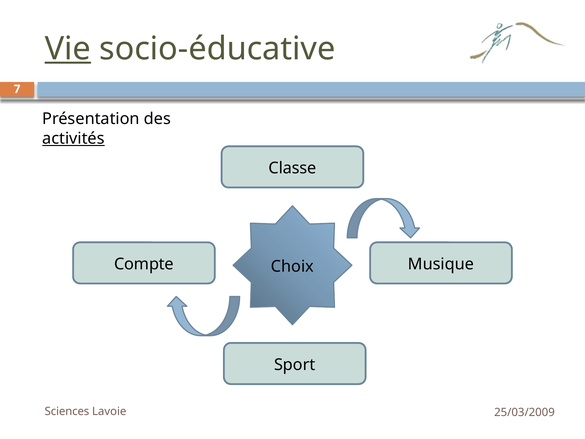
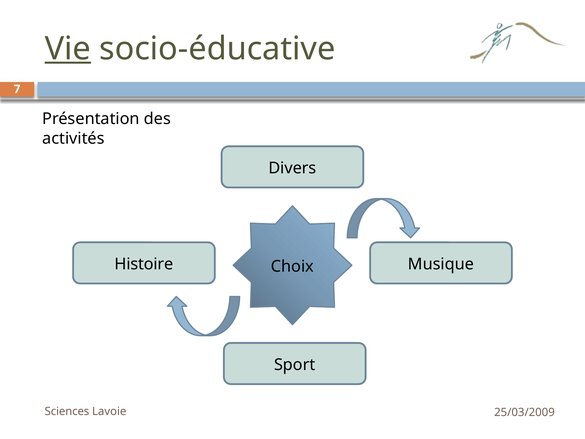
activités underline: present -> none
Classe: Classe -> Divers
Compte: Compte -> Histoire
